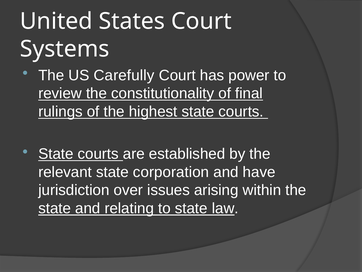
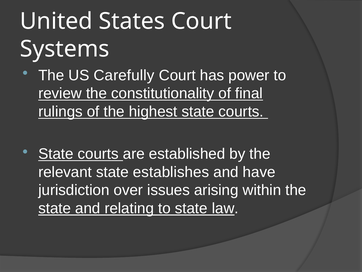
corporation: corporation -> establishes
